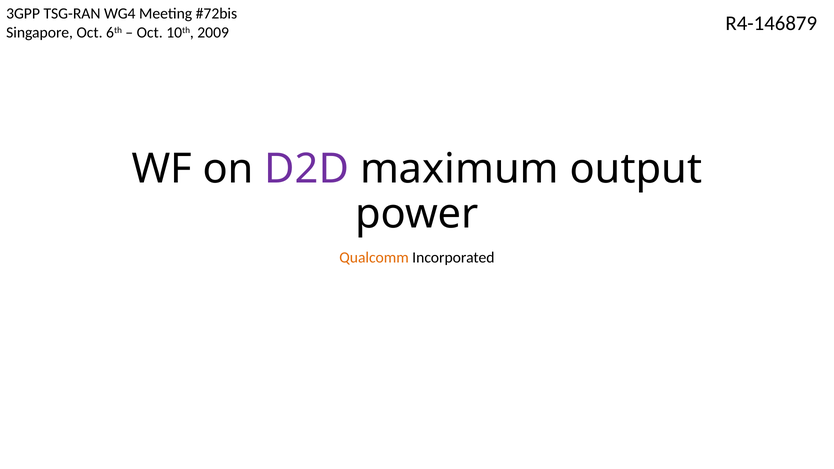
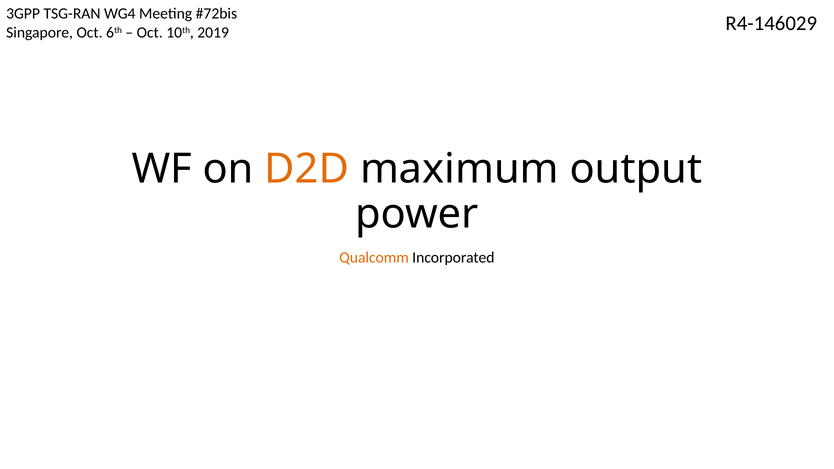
R4-146879: R4-146879 -> R4-146029
2009: 2009 -> 2019
D2D colour: purple -> orange
